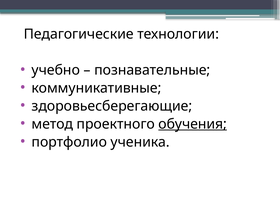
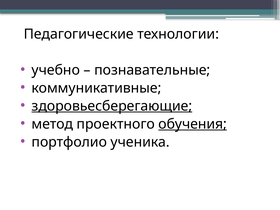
здоровьесберегающие underline: none -> present
